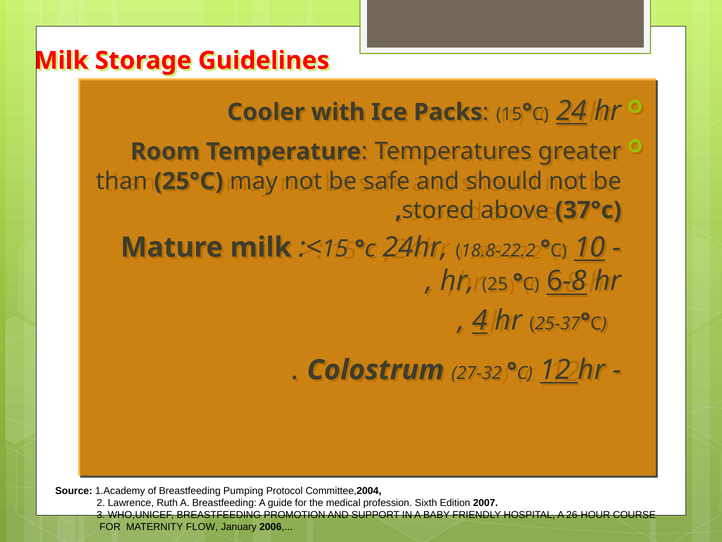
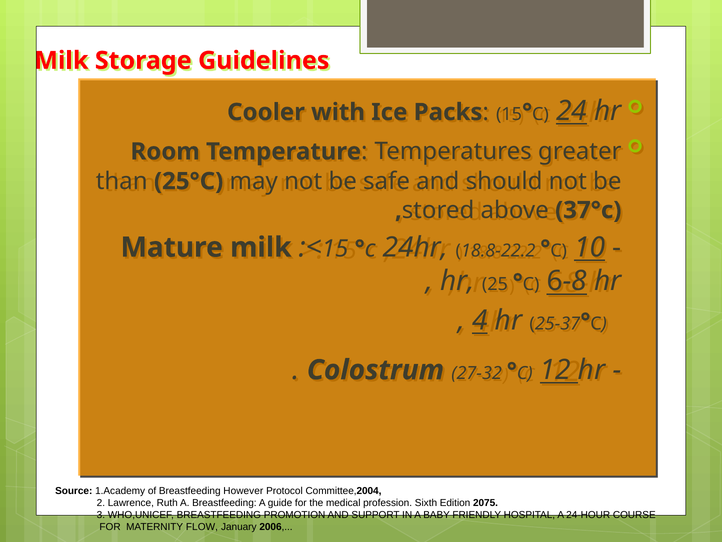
Pumping: Pumping -> However
2007: 2007 -> 2075
26-HOUR: 26-HOUR -> 24-HOUR
